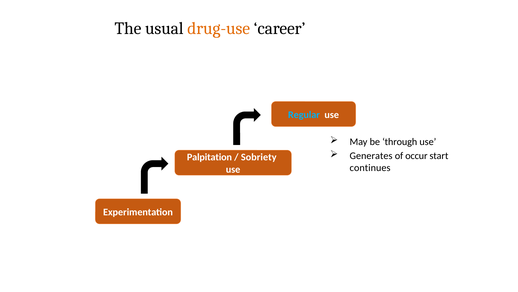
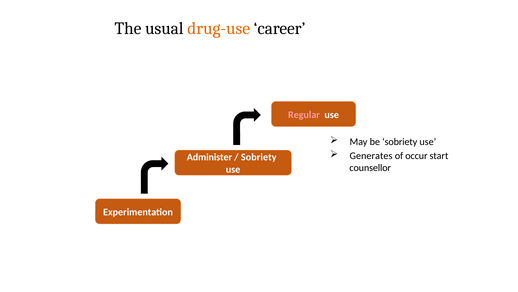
Regular colour: light blue -> pink
be through: through -> sobriety
Palpitation: Palpitation -> Administer
continues: continues -> counsellor
